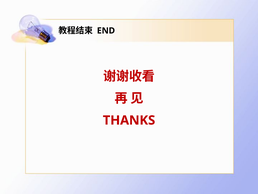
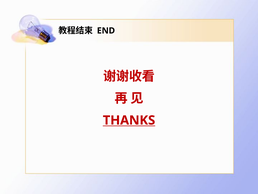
THANKS underline: none -> present
